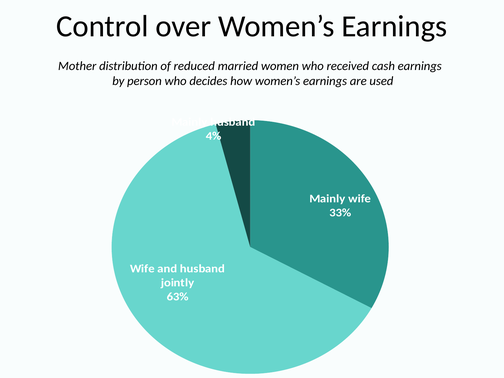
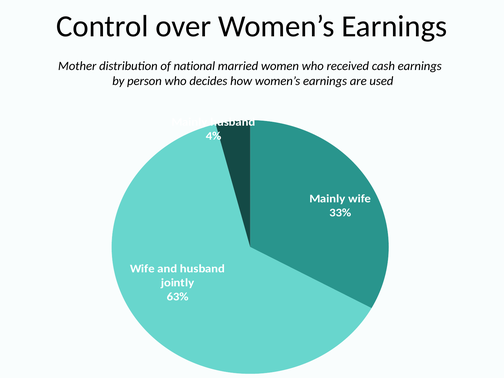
reduced: reduced -> national
